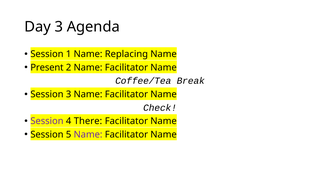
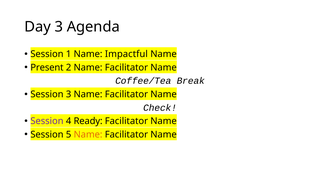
Replacing: Replacing -> Impactful
There: There -> Ready
Name at (88, 134) colour: purple -> orange
